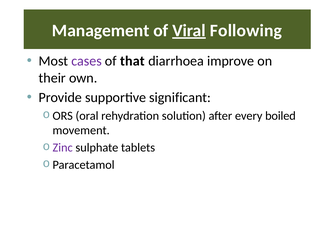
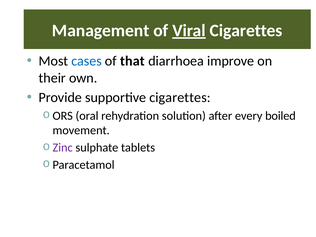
Following at (246, 30): Following -> Cigarettes
cases colour: purple -> blue
supportive significant: significant -> cigarettes
